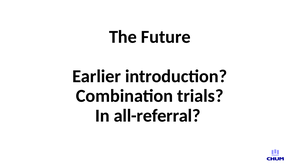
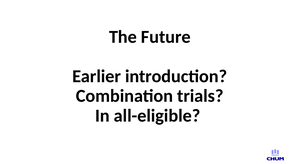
all-referral: all-referral -> all-eligible
